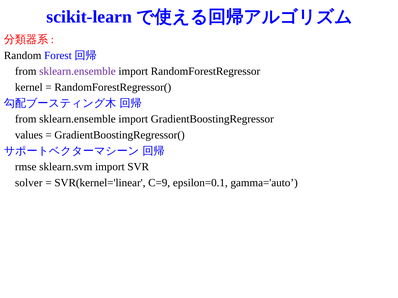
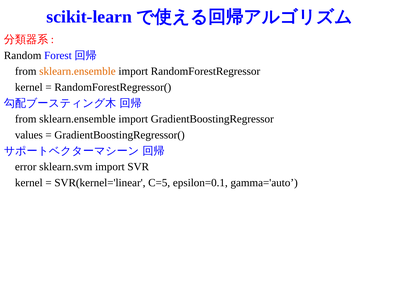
sklearn.ensemble at (77, 71) colour: purple -> orange
rmse: rmse -> error
solver at (29, 183): solver -> kernel
C=9: C=9 -> C=5
